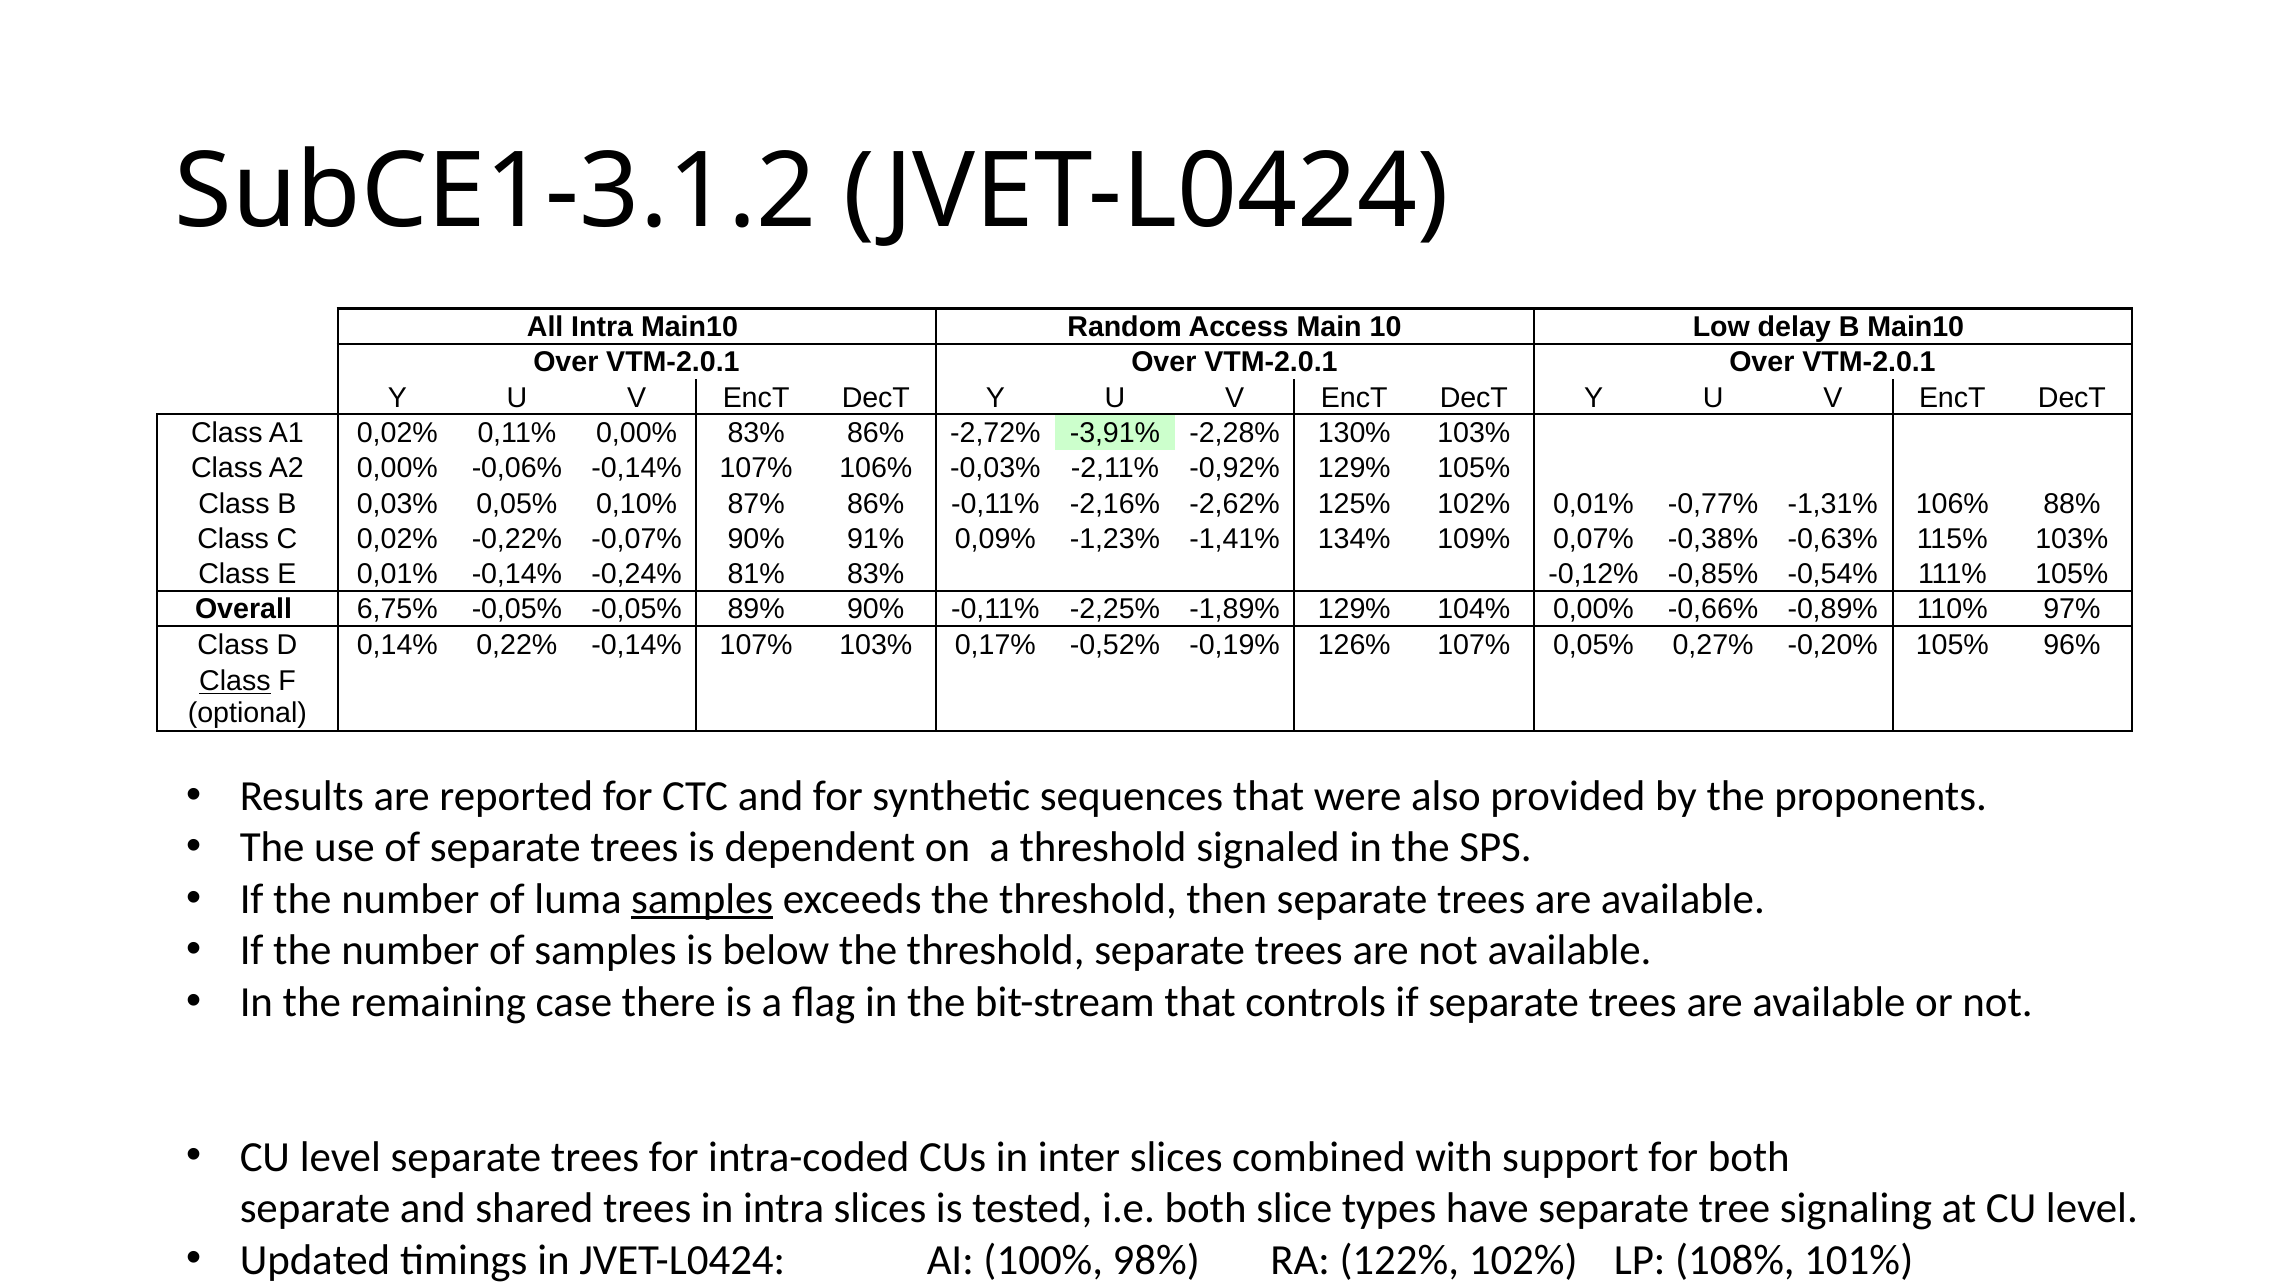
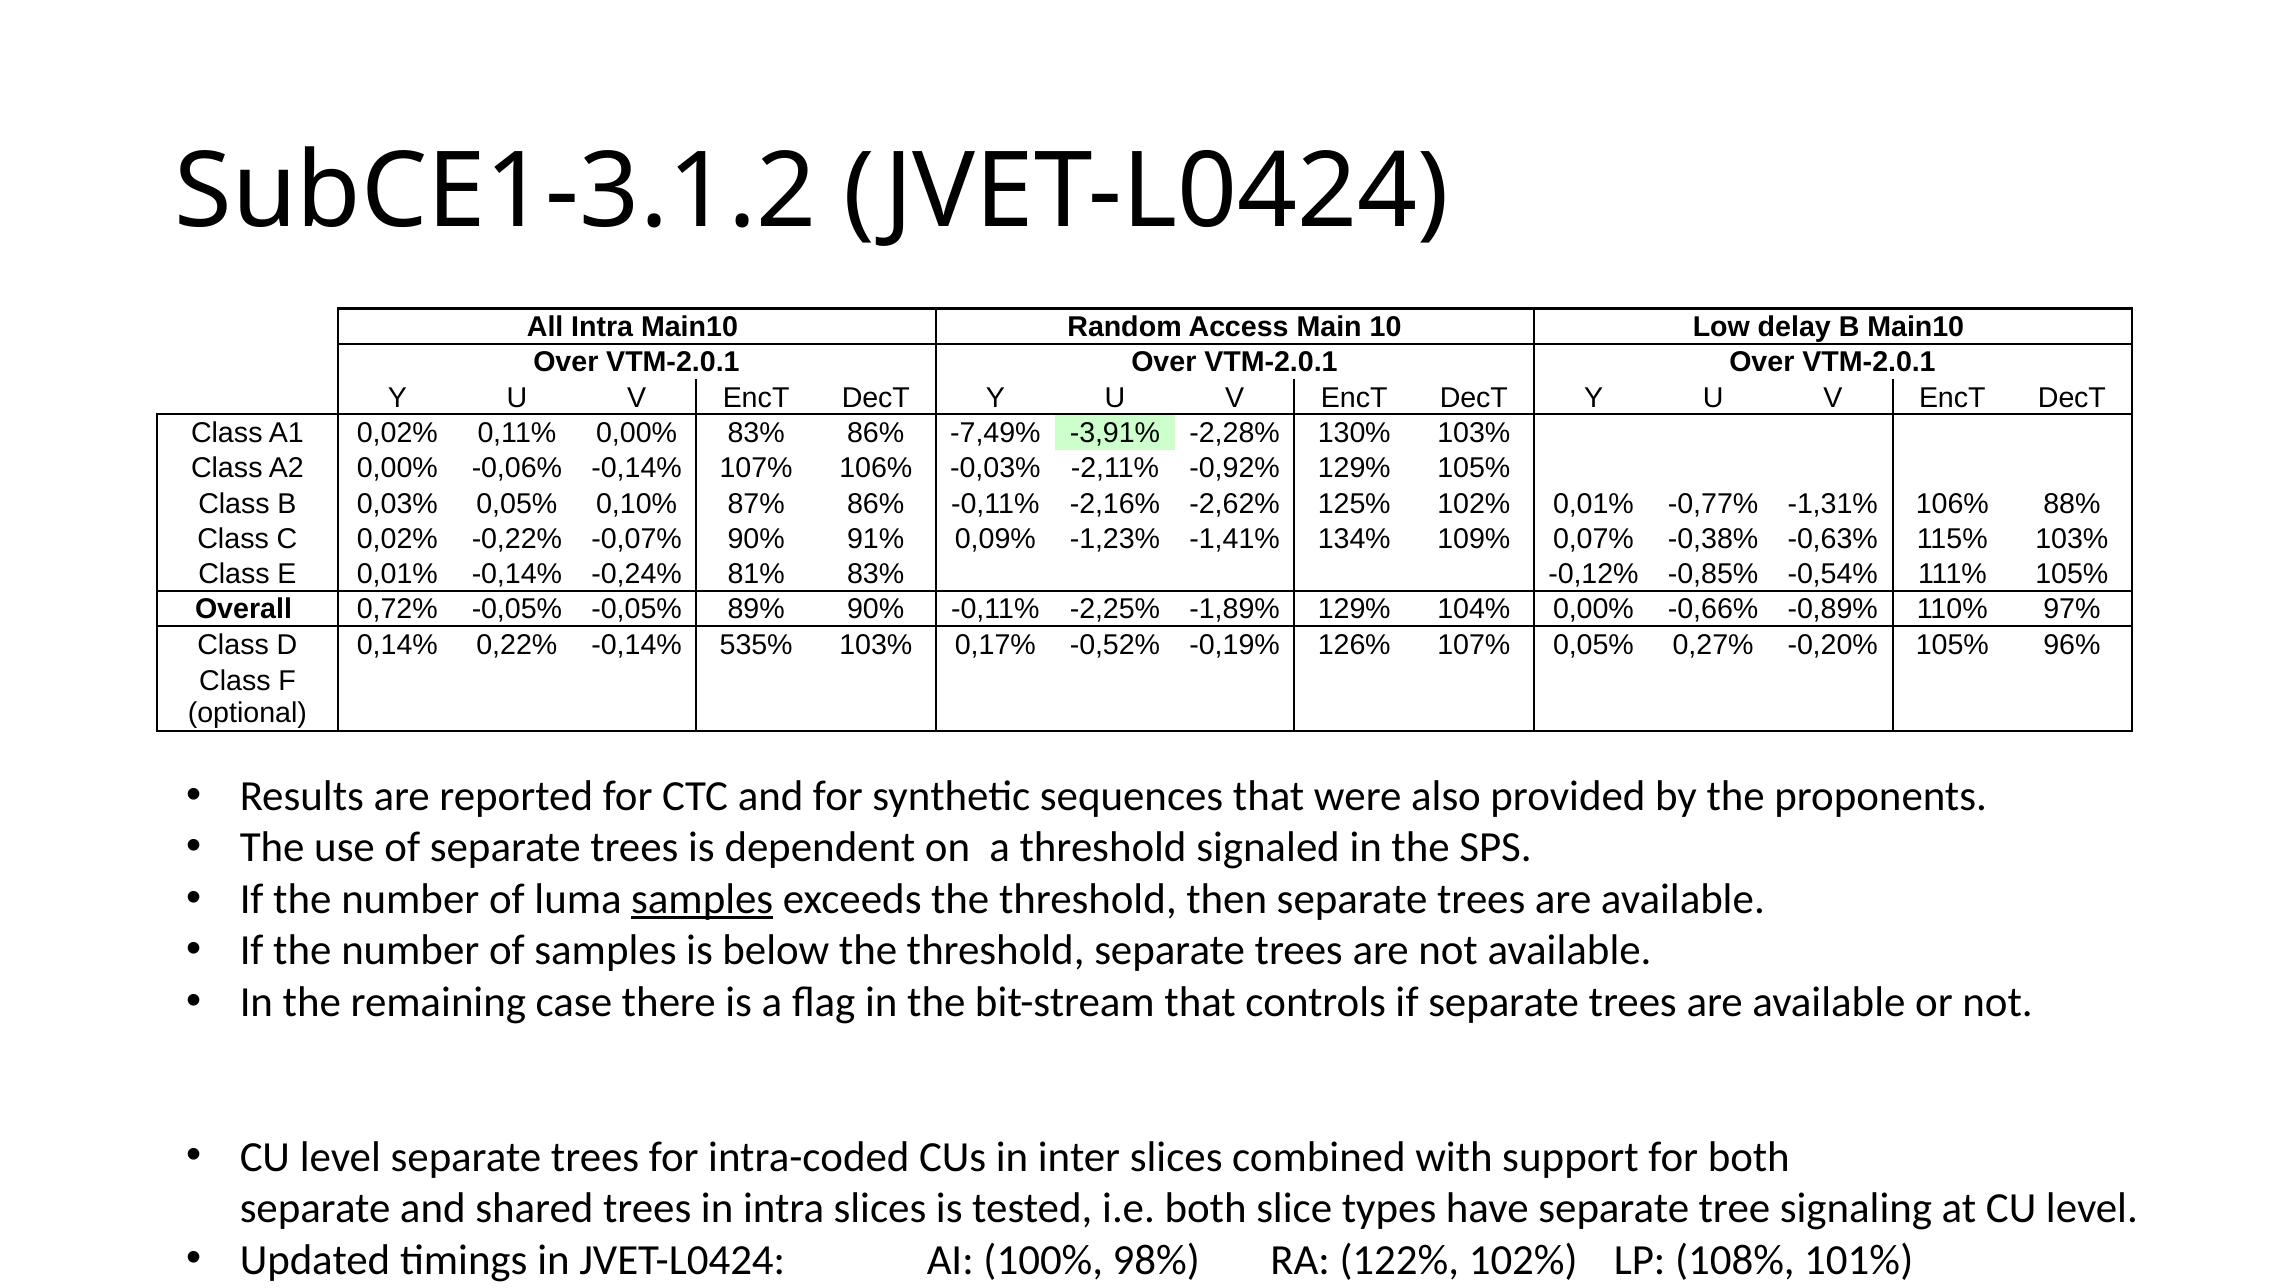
-2,72%: -2,72% -> -7,49%
6,75%: 6,75% -> 0,72%
0,22% -0,14% 107%: 107% -> 535%
Class at (235, 681) underline: present -> none
